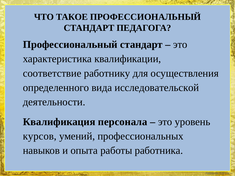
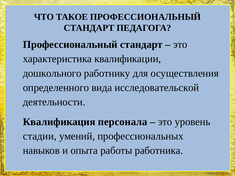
соответствие: соответствие -> дошкольного
курсов: курсов -> стадии
